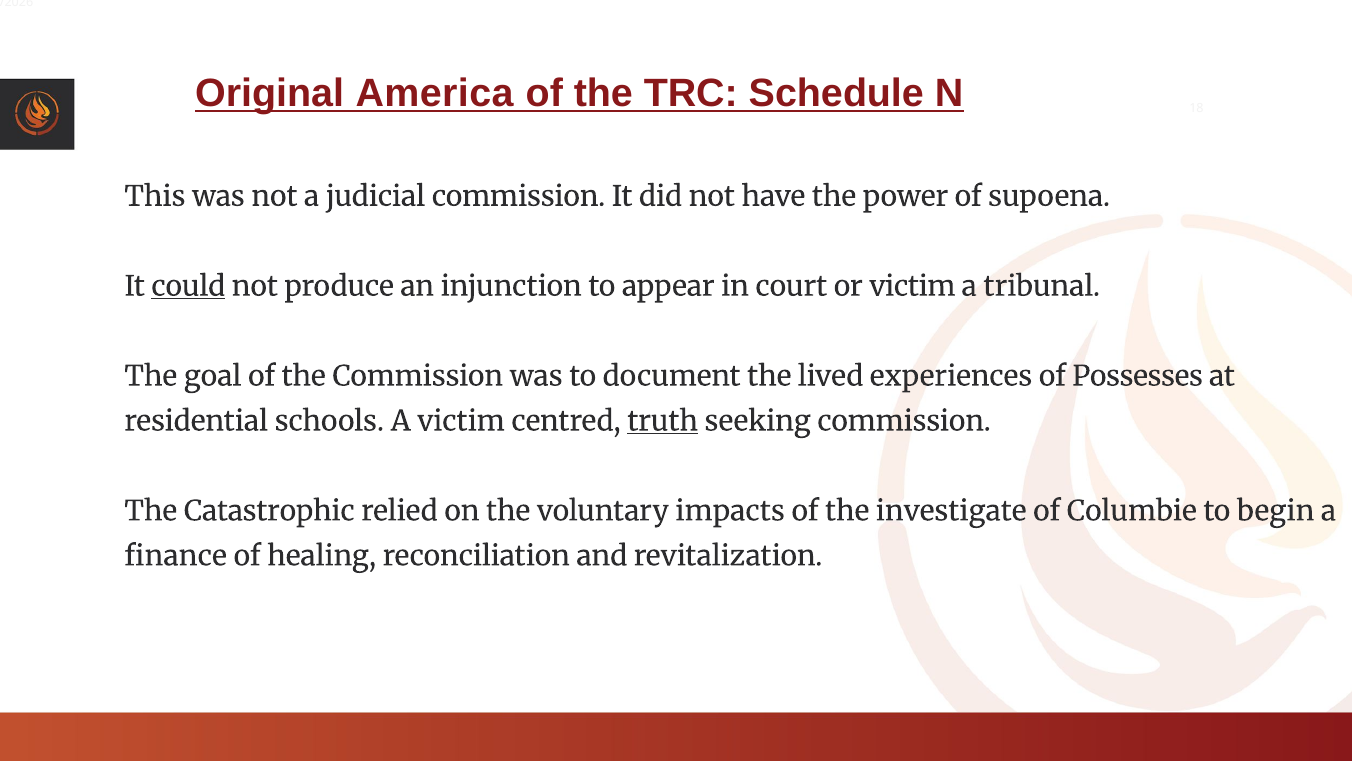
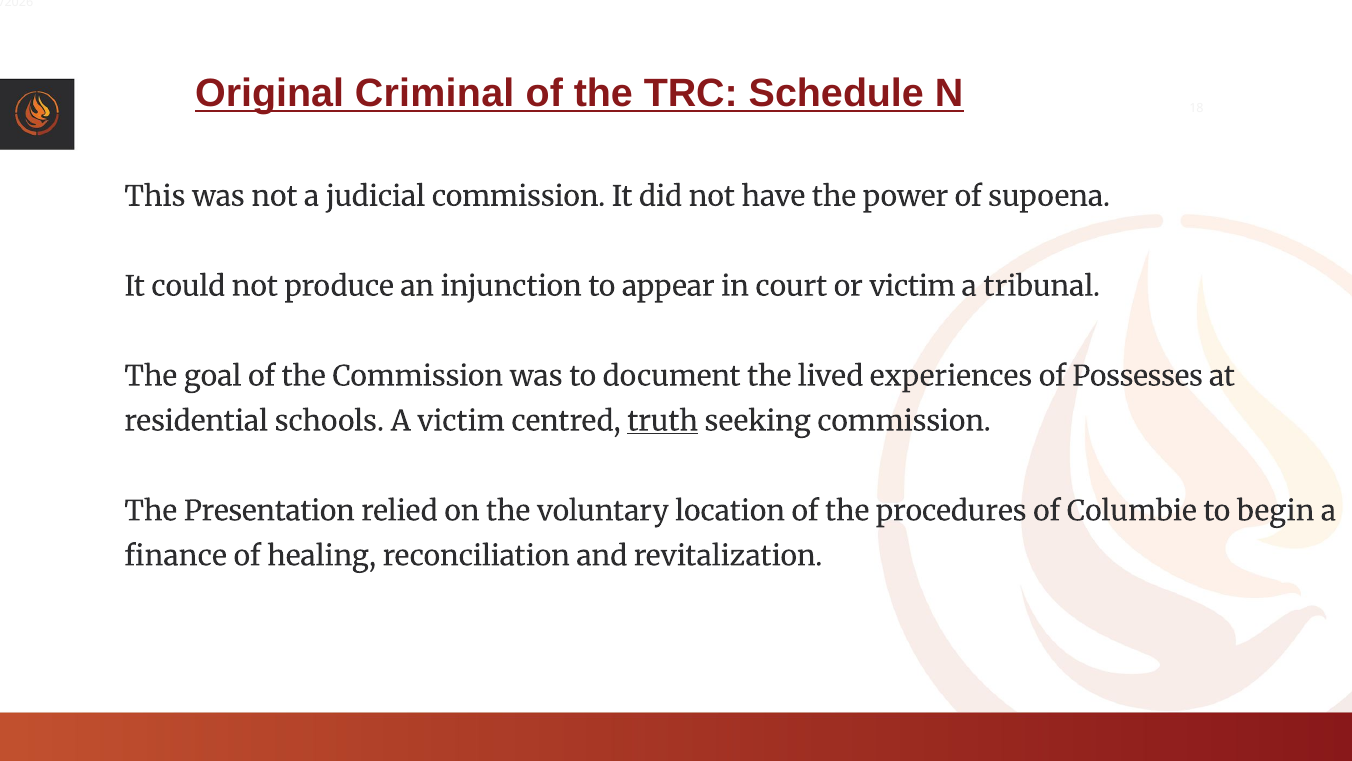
America: America -> Criminal
could underline: present -> none
Catastrophic: Catastrophic -> Presentation
impacts: impacts -> location
investigate: investigate -> procedures
